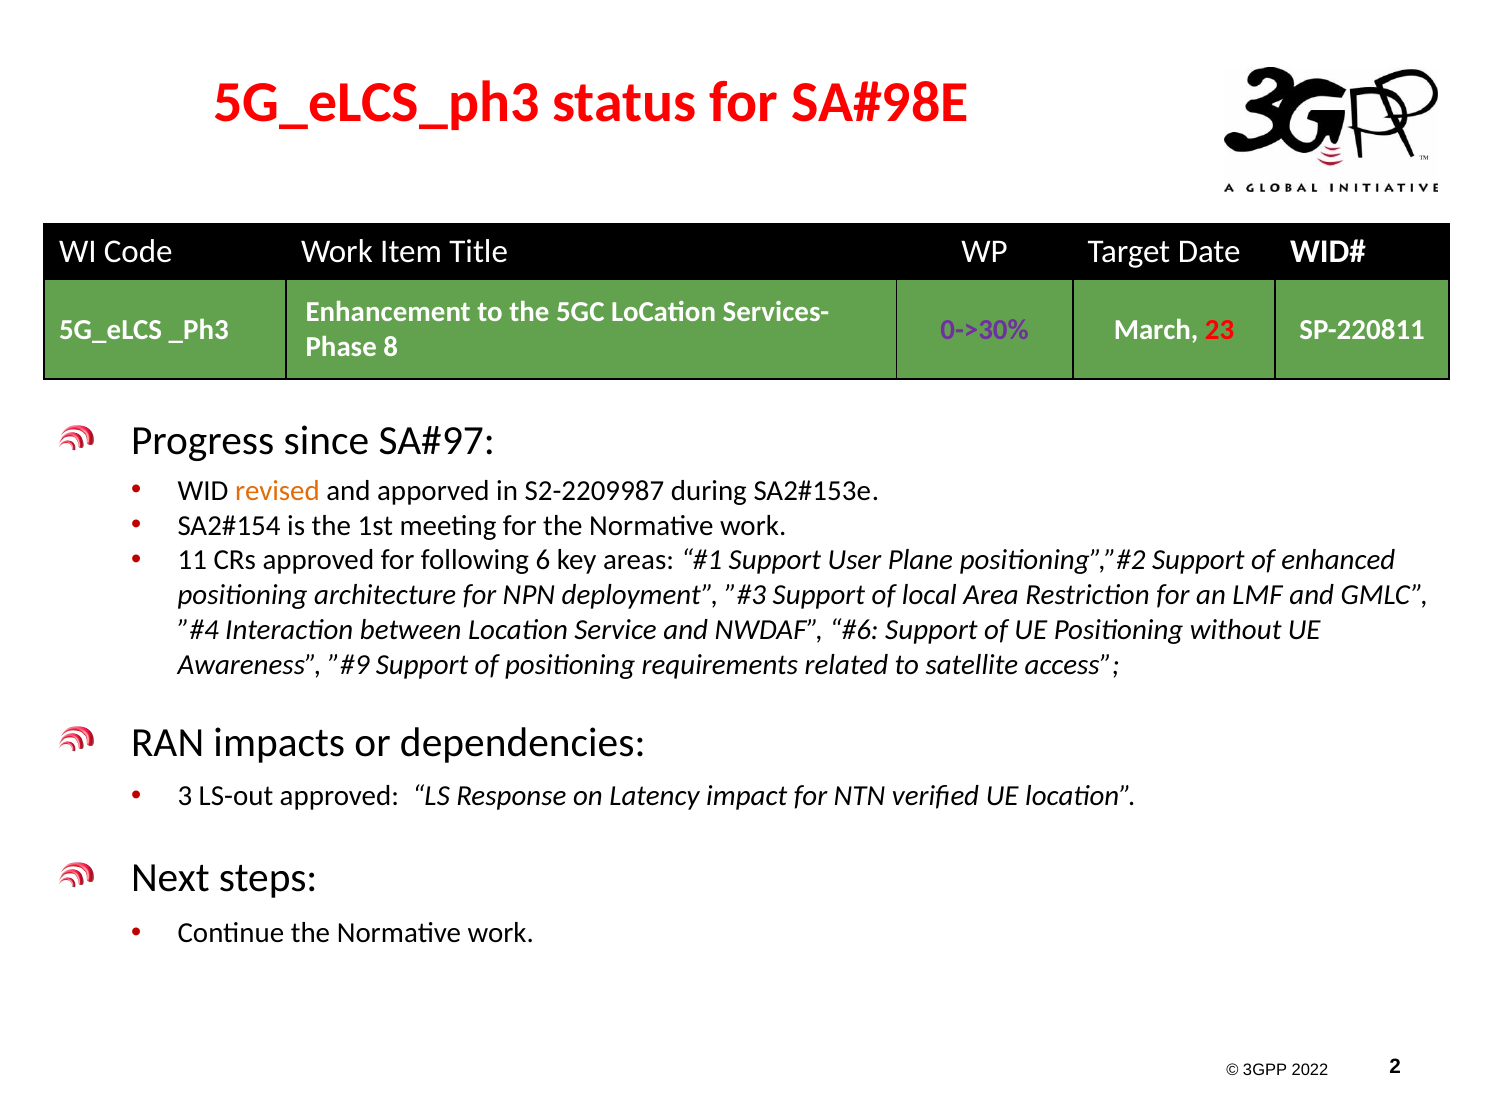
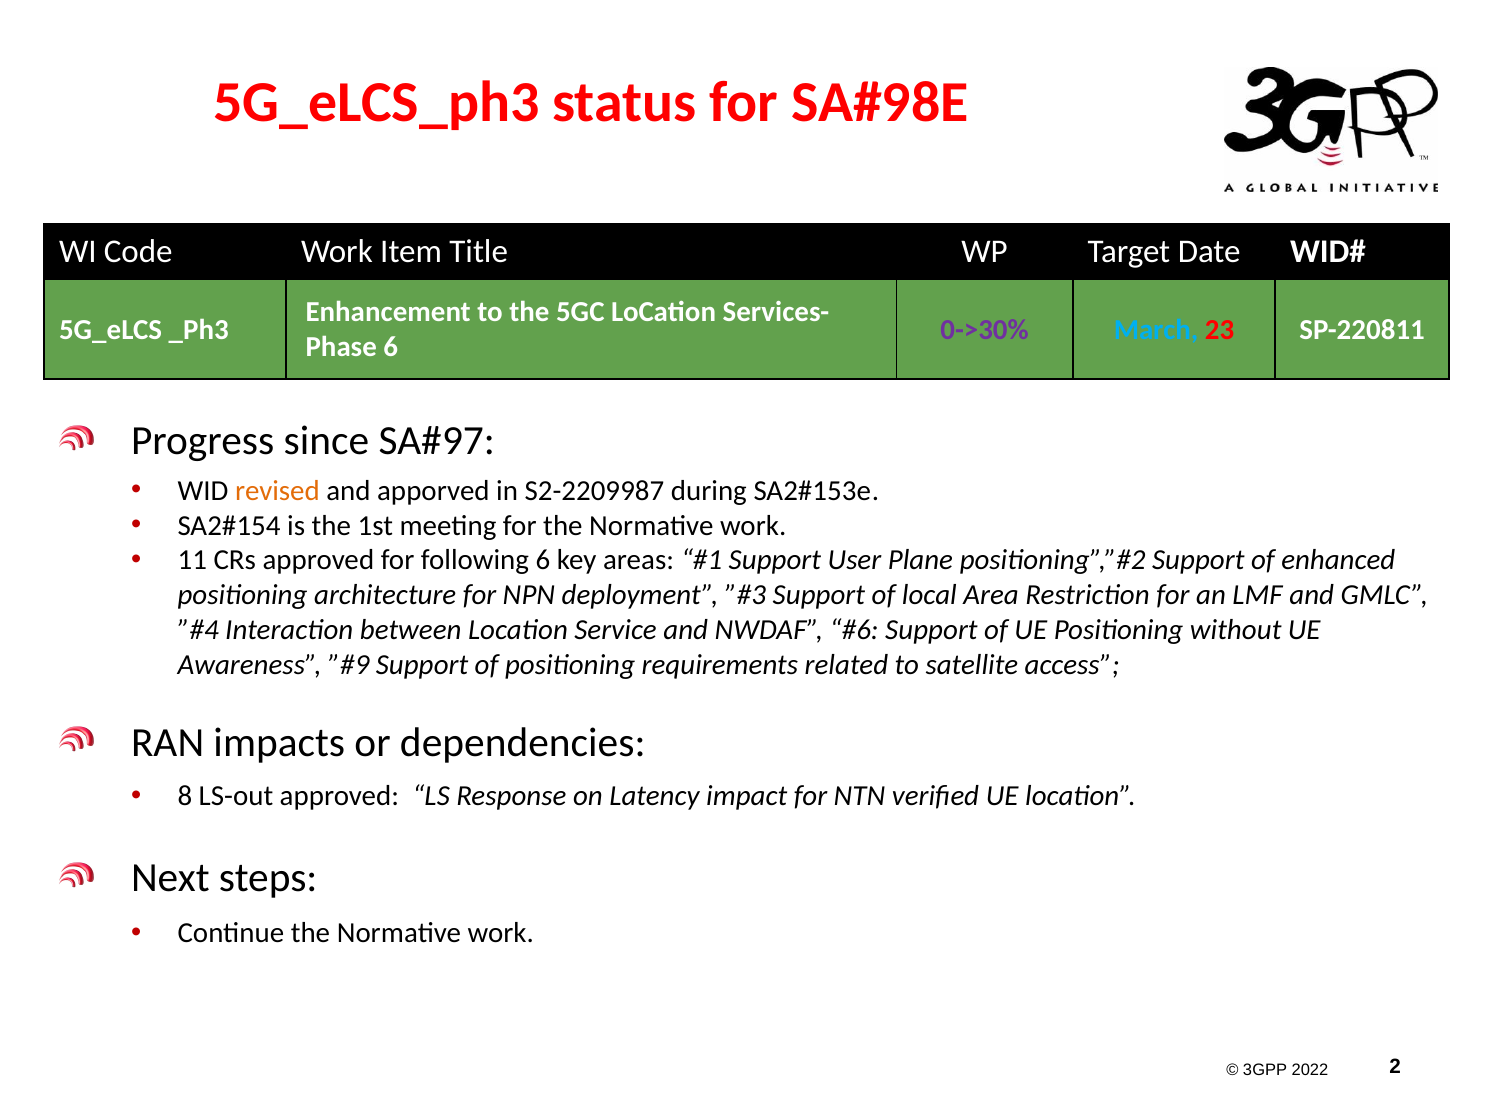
March colour: white -> light blue
8 at (391, 347): 8 -> 6
3: 3 -> 8
